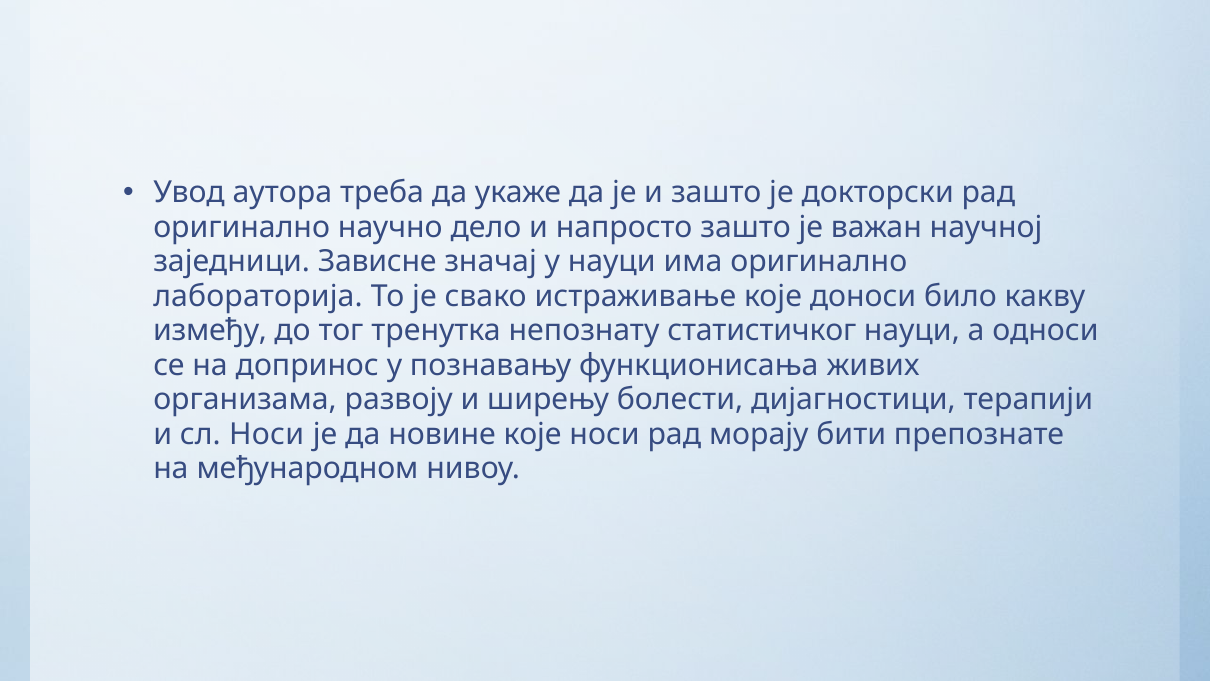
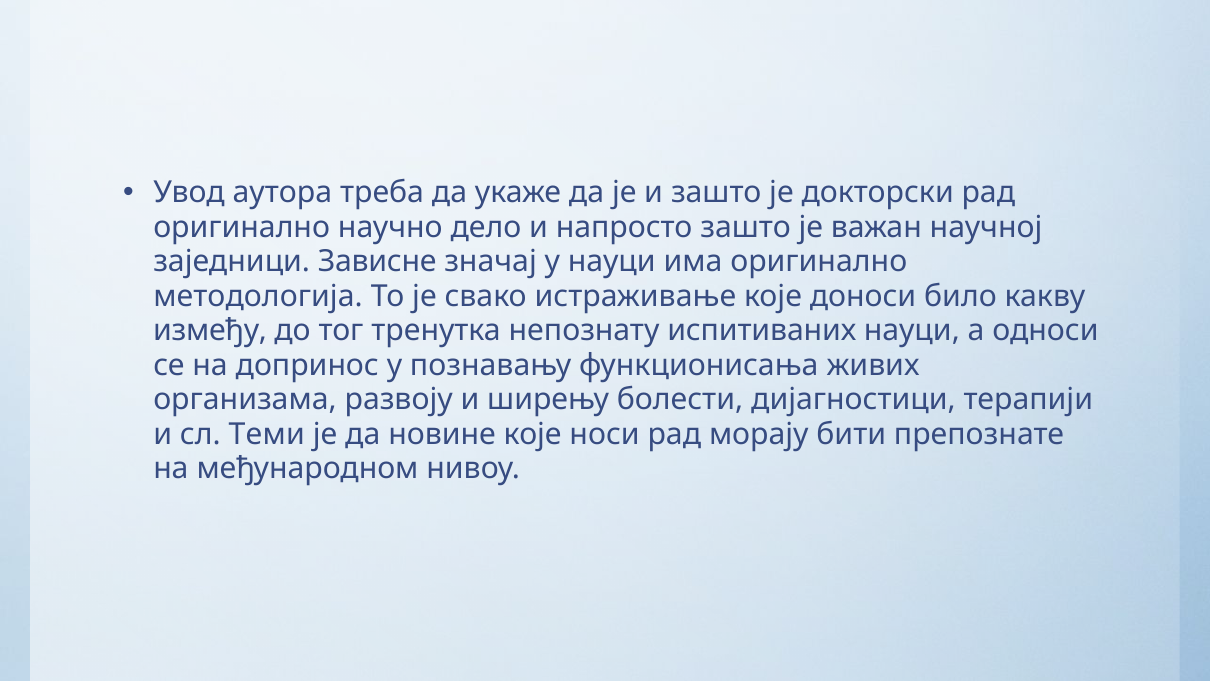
лабораторија: лабораторија -> методологија
статистичког: статистичког -> испитиваних
сл Носи: Носи -> Теми
